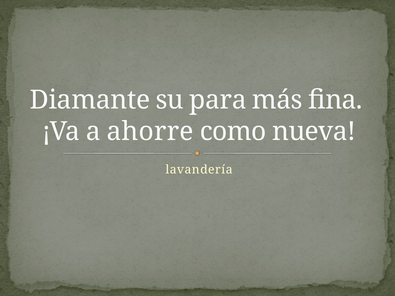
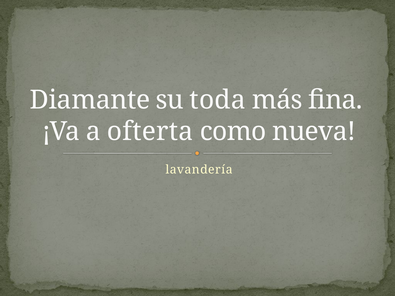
para: para -> toda
ahorre: ahorre -> ofterta
